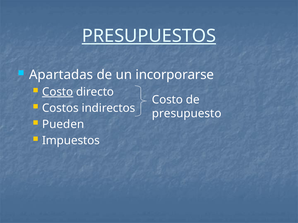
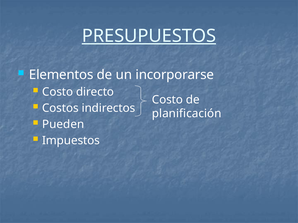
Apartadas: Apartadas -> Elementos
Costo at (58, 92) underline: present -> none
presupuesto: presupuesto -> planificación
